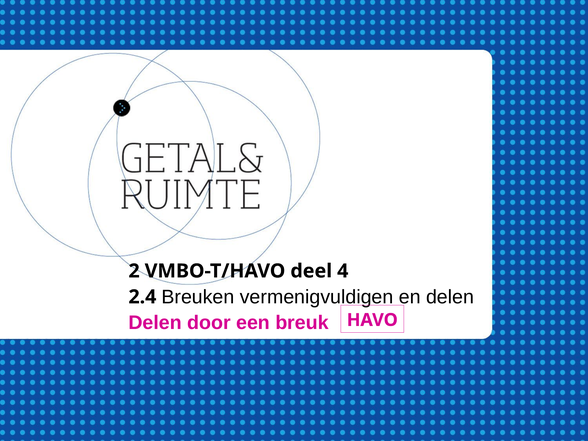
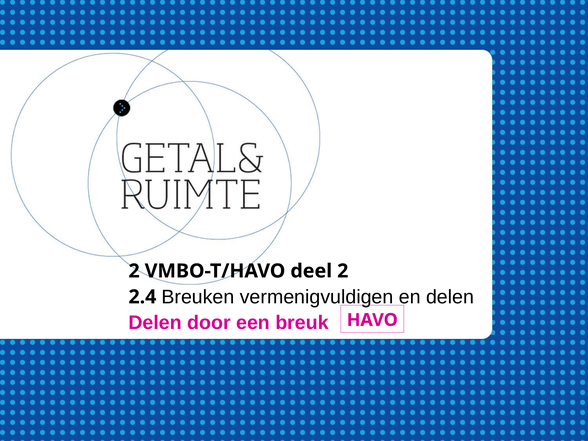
deel 4: 4 -> 2
